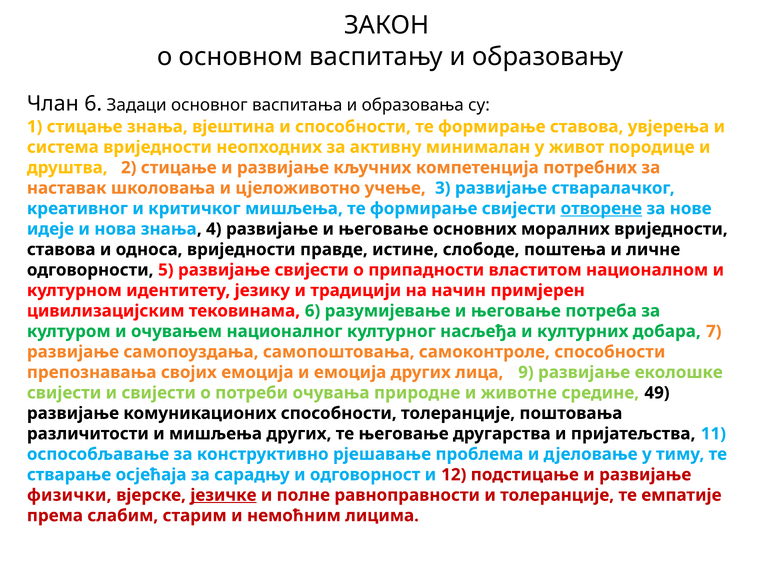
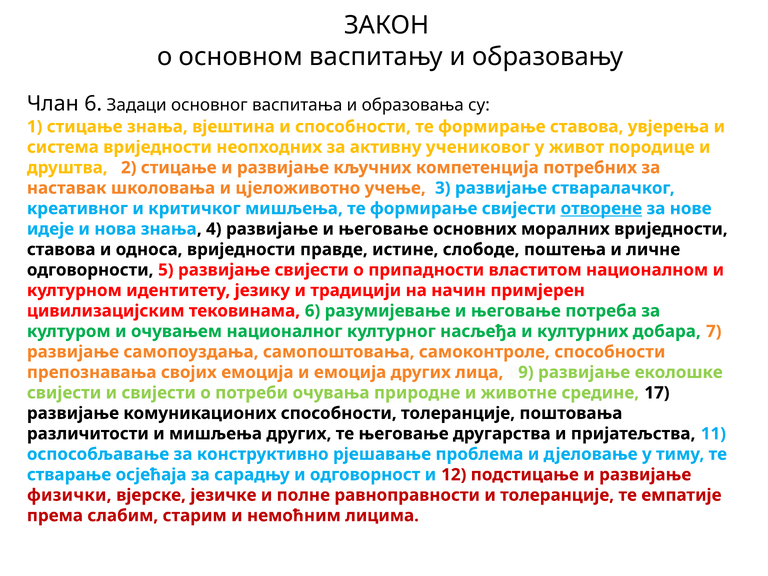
минималан: минималан -> учениковог
49: 49 -> 17
језичке underline: present -> none
